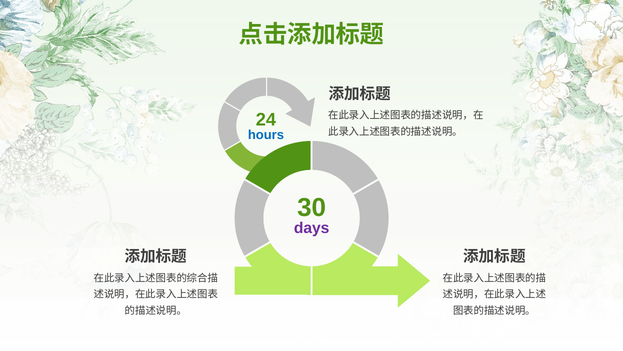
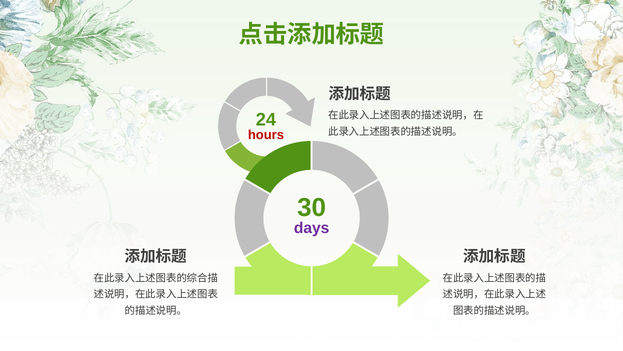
hours colour: blue -> red
